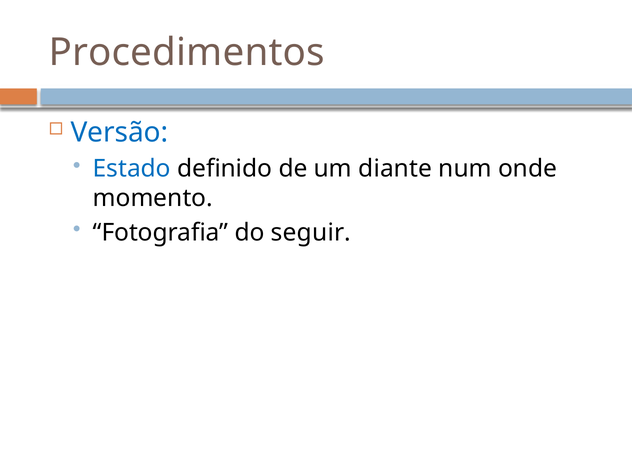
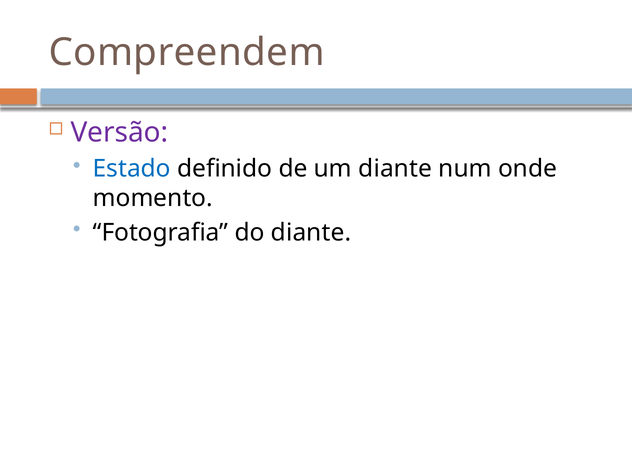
Procedimentos: Procedimentos -> Compreendem
Versão colour: blue -> purple
do seguir: seguir -> diante
